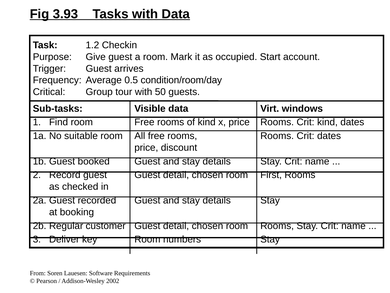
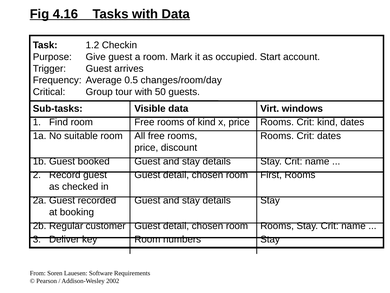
3.93: 3.93 -> 4.16
condition/room/day: condition/room/day -> changes/room/day
